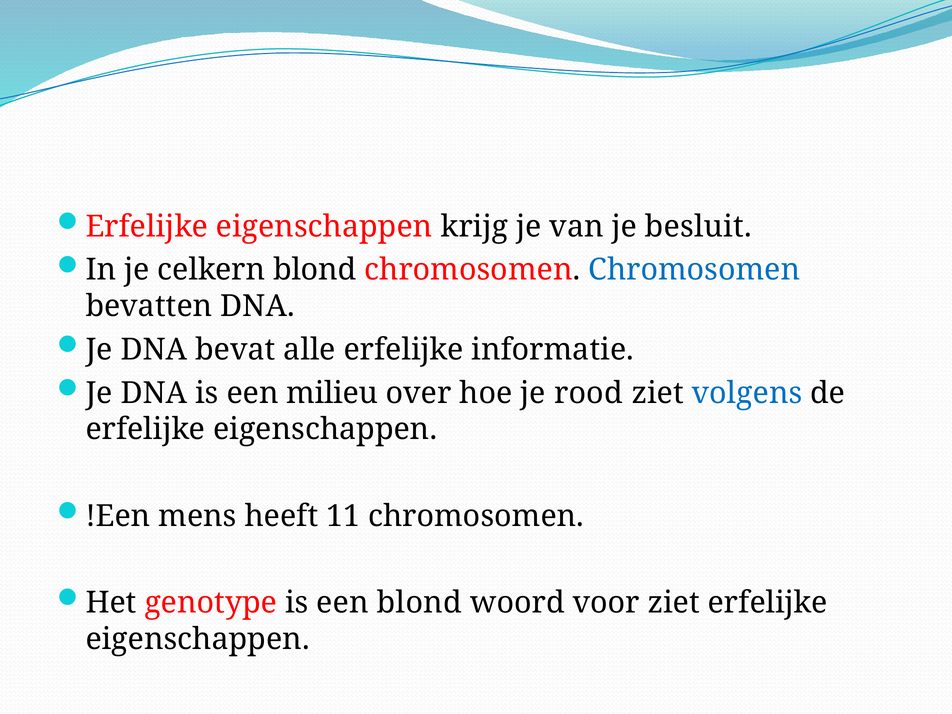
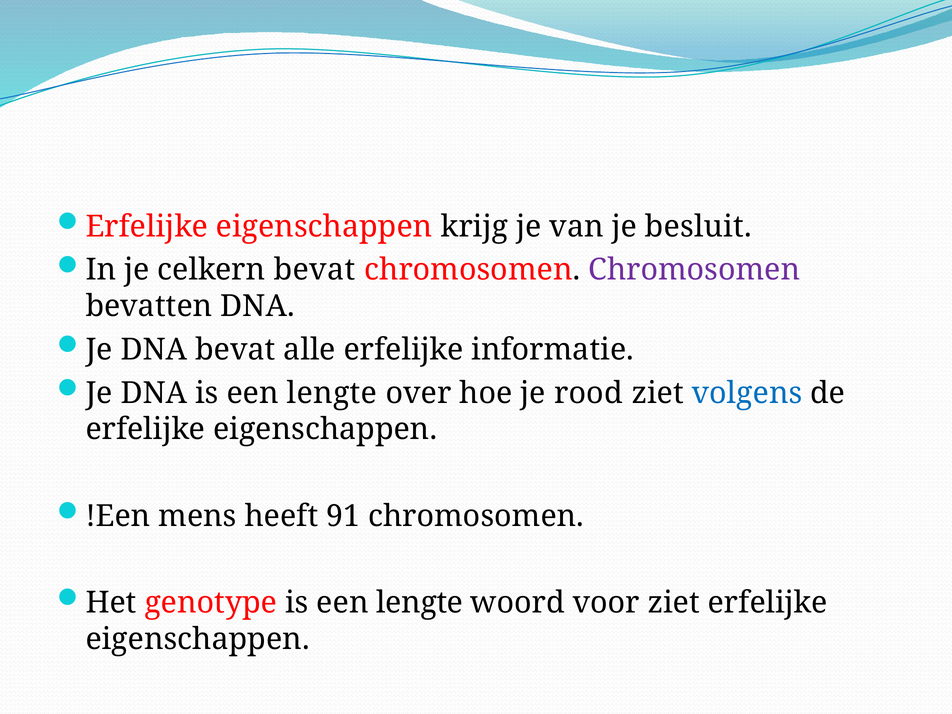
celkern blond: blond -> bevat
Chromosomen at (694, 270) colour: blue -> purple
DNA is een milieu: milieu -> lengte
11: 11 -> 91
genotype is een blond: blond -> lengte
